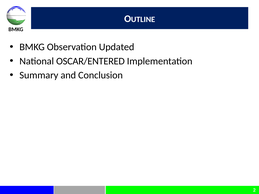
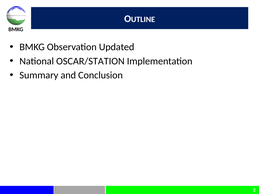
OSCAR/ENTERED: OSCAR/ENTERED -> OSCAR/STATION
